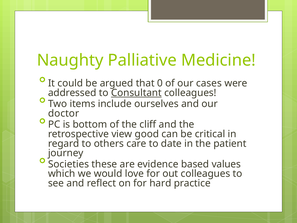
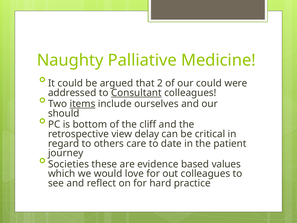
0: 0 -> 2
our cases: cases -> could
items underline: none -> present
doctor: doctor -> should
good: good -> delay
